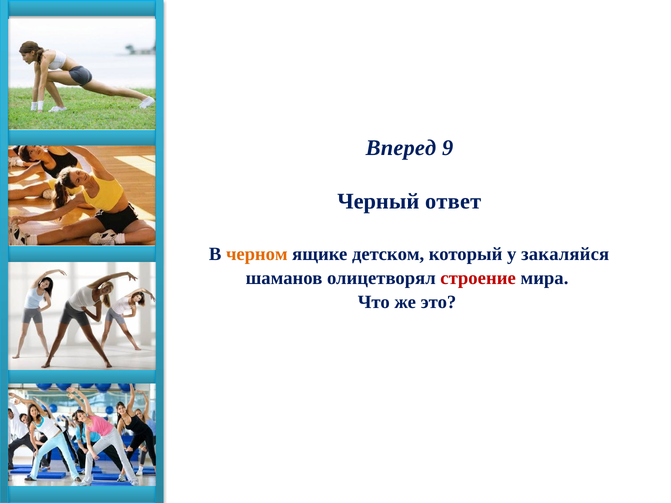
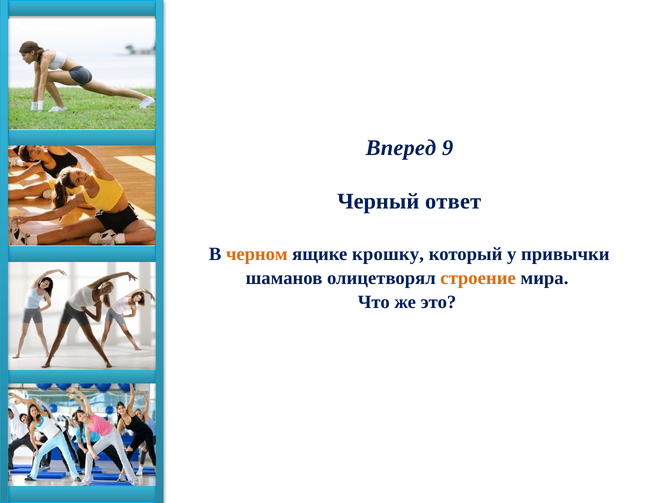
детском: детском -> крошку
закаляйся: закаляйся -> привычки
строение colour: red -> orange
